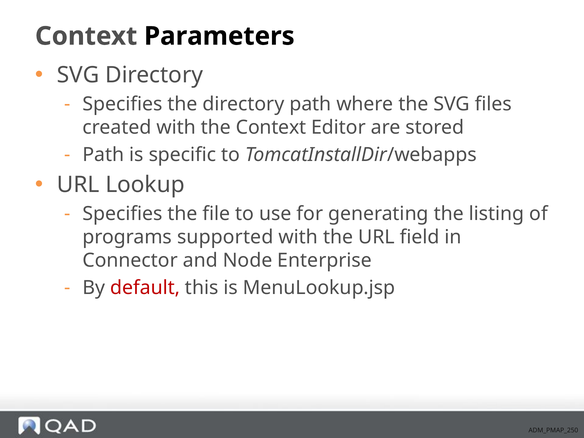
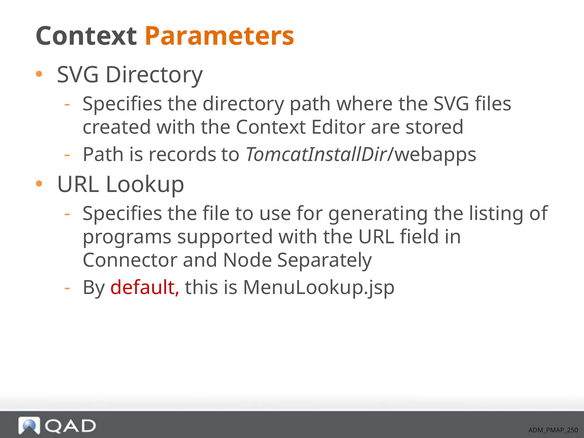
Parameters colour: black -> orange
specific: specific -> records
Enterprise: Enterprise -> Separately
